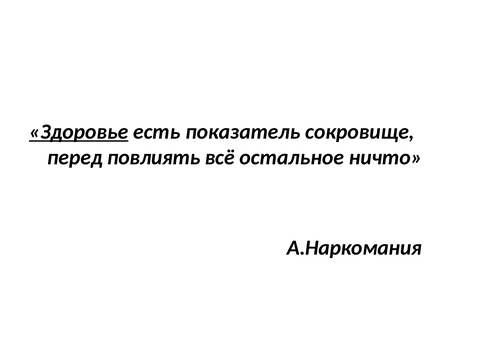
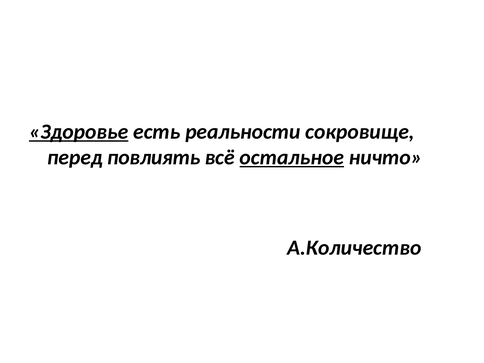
показатель: показатель -> реальности
остальное underline: none -> present
А.Наркомания: А.Наркомания -> А.Количество
